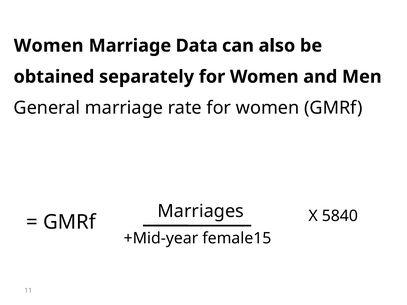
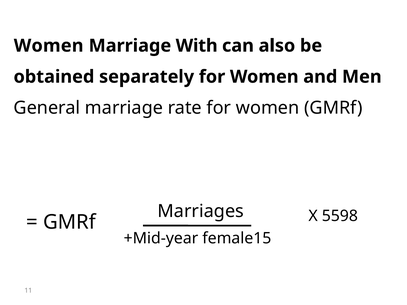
Data: Data -> With
5840: 5840 -> 5598
